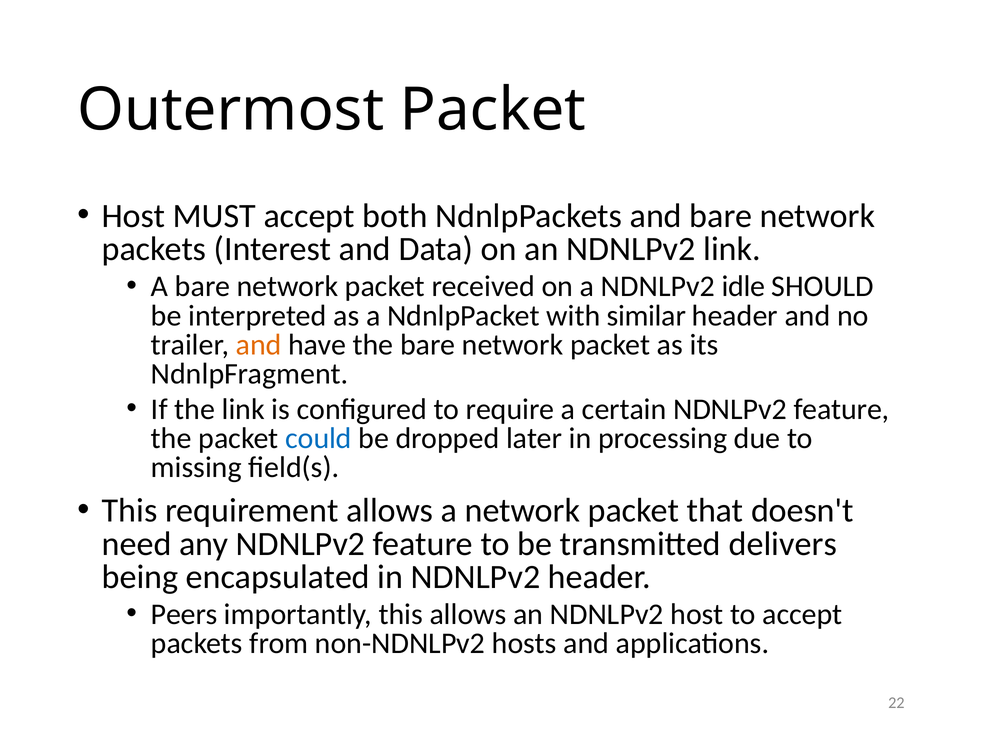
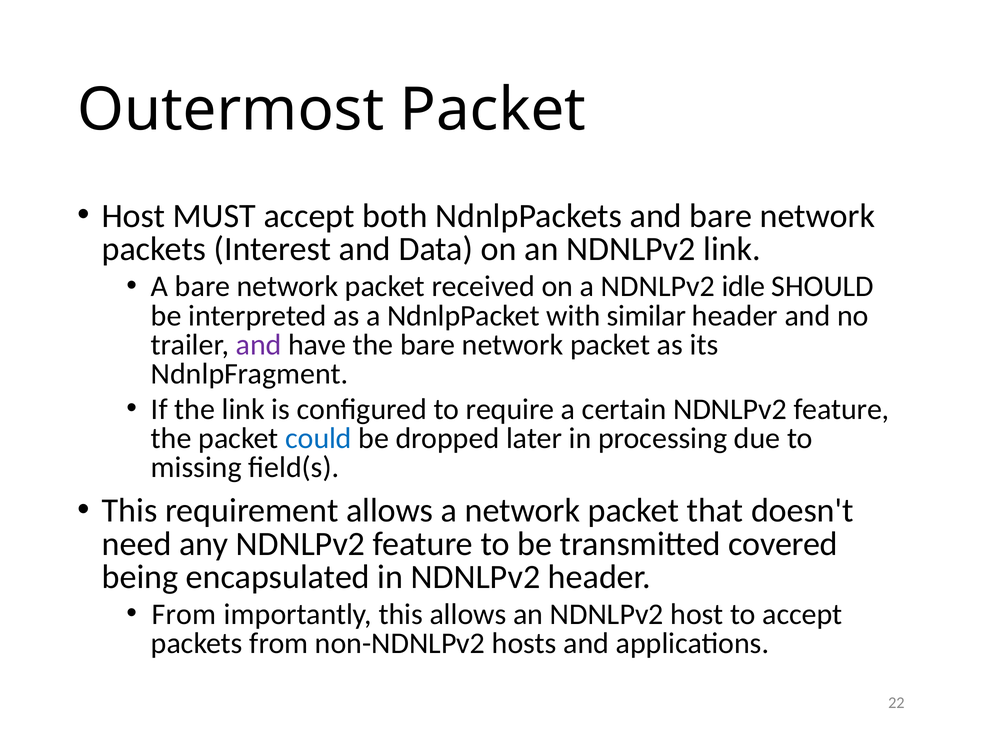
and at (259, 345) colour: orange -> purple
delivers: delivers -> covered
Peers at (184, 615): Peers -> From
